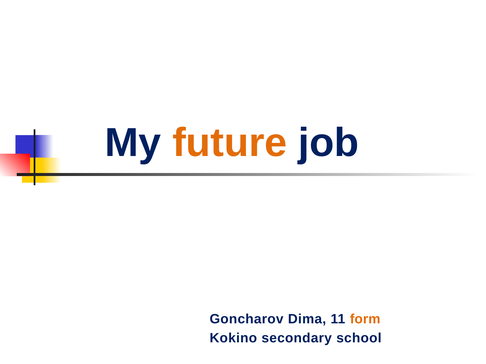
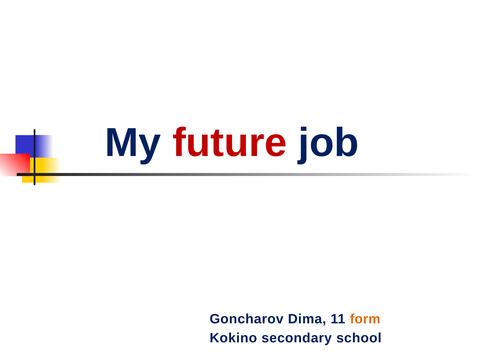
future colour: orange -> red
